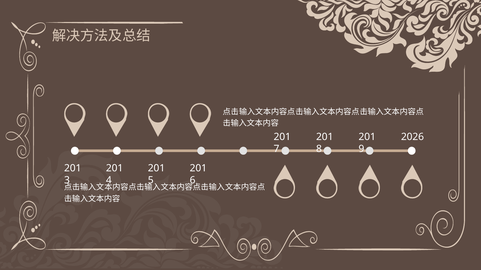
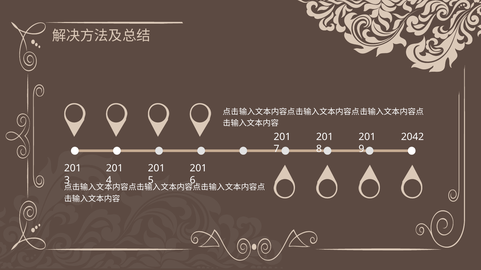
2026: 2026 -> 2042
